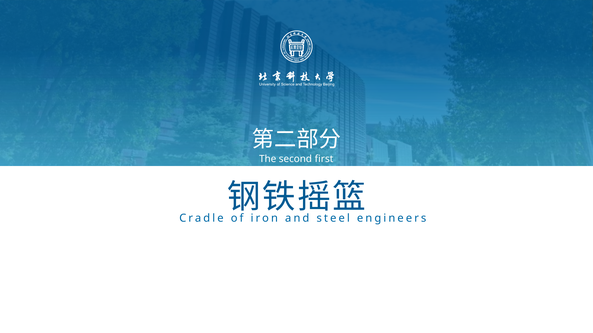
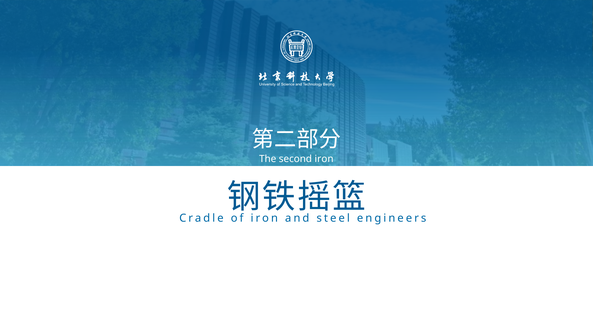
second first: first -> iron
